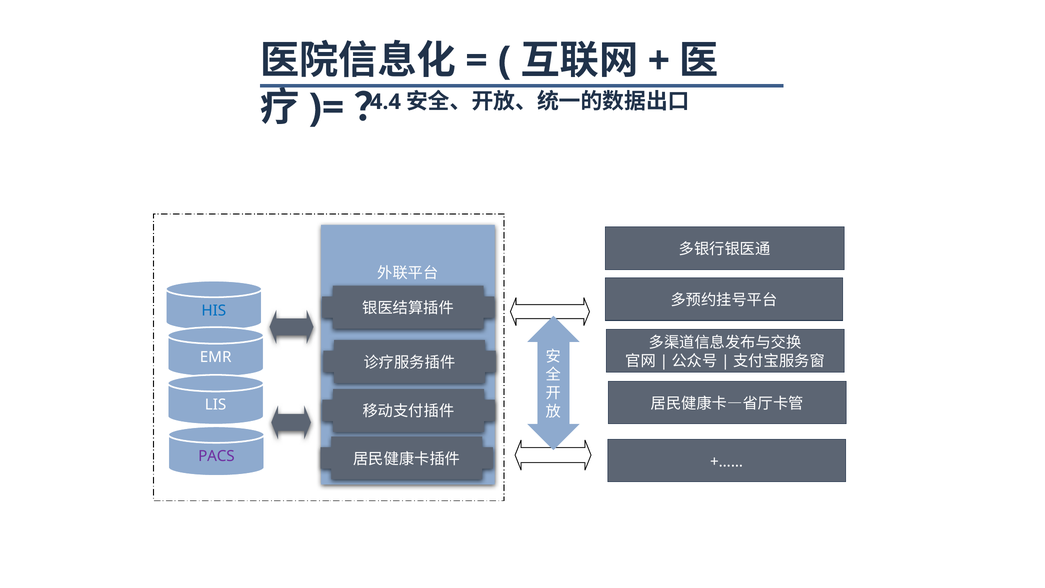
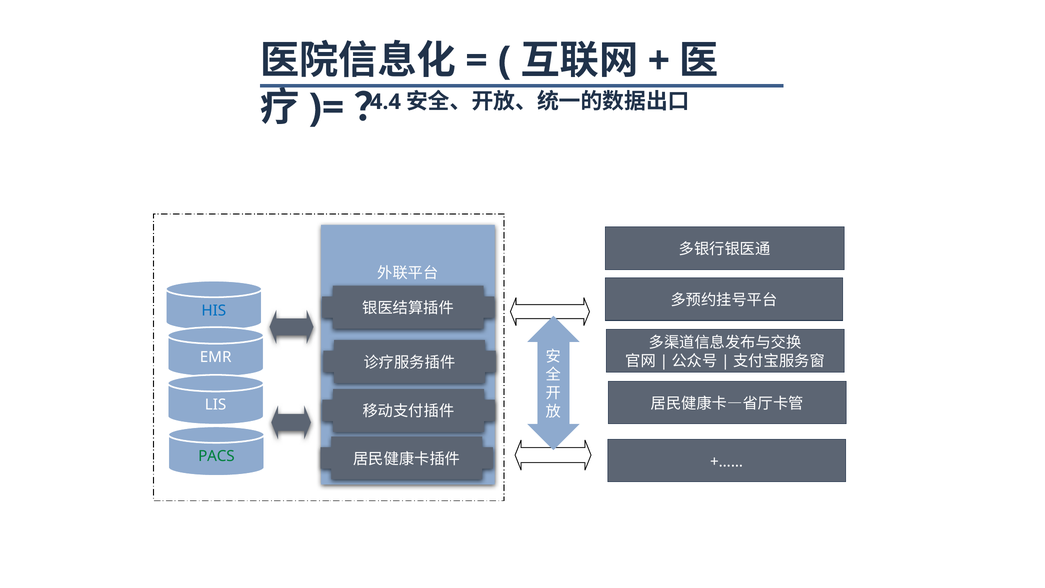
PACS colour: purple -> green
